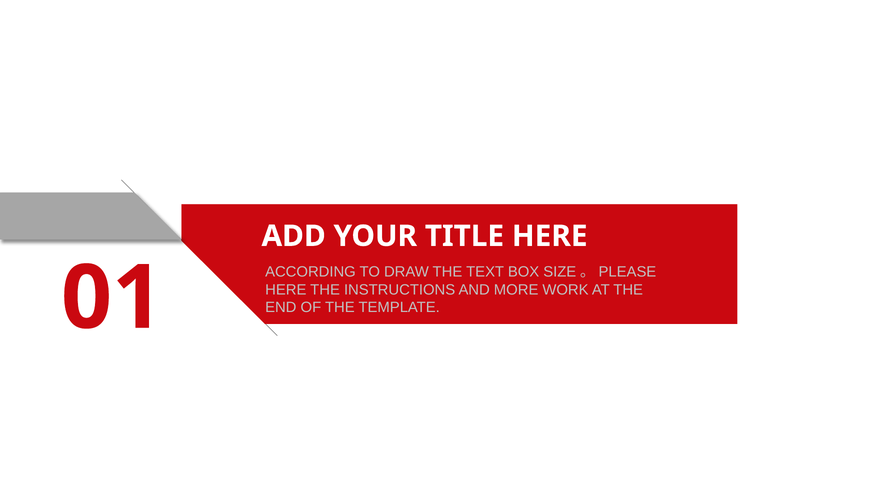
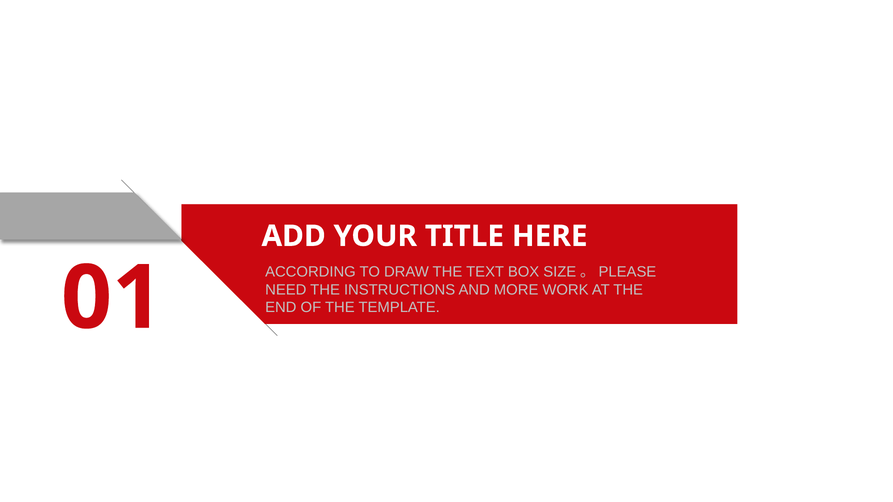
HERE at (286, 290): HERE -> NEED
